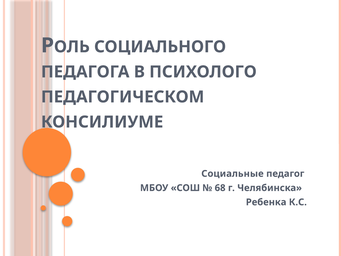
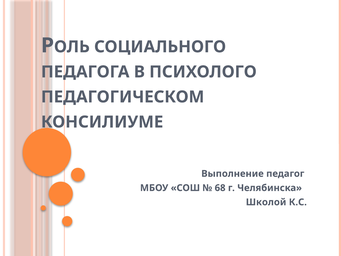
Социальные: Социальные -> Выполнение
Ребенка: Ребенка -> Школой
